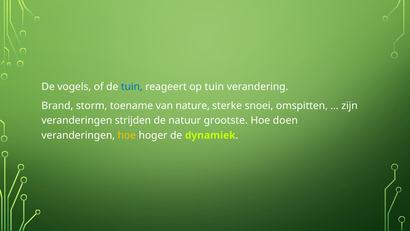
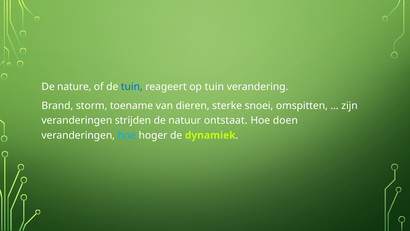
vogels: vogels -> nature
nature: nature -> dieren
grootste: grootste -> ontstaat
hoe at (127, 135) colour: yellow -> light blue
